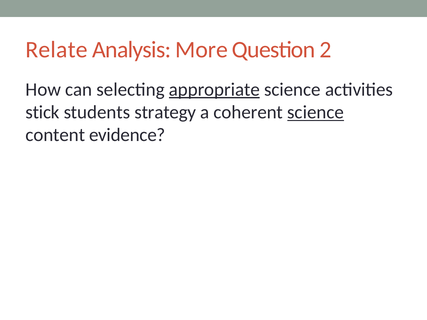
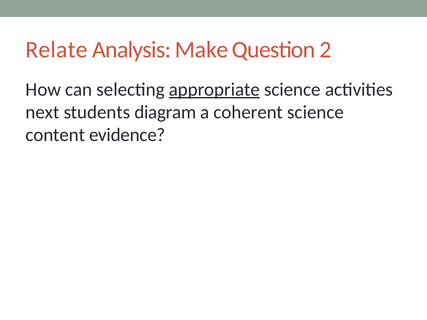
More: More -> Make
stick: stick -> next
strategy: strategy -> diagram
science at (316, 112) underline: present -> none
